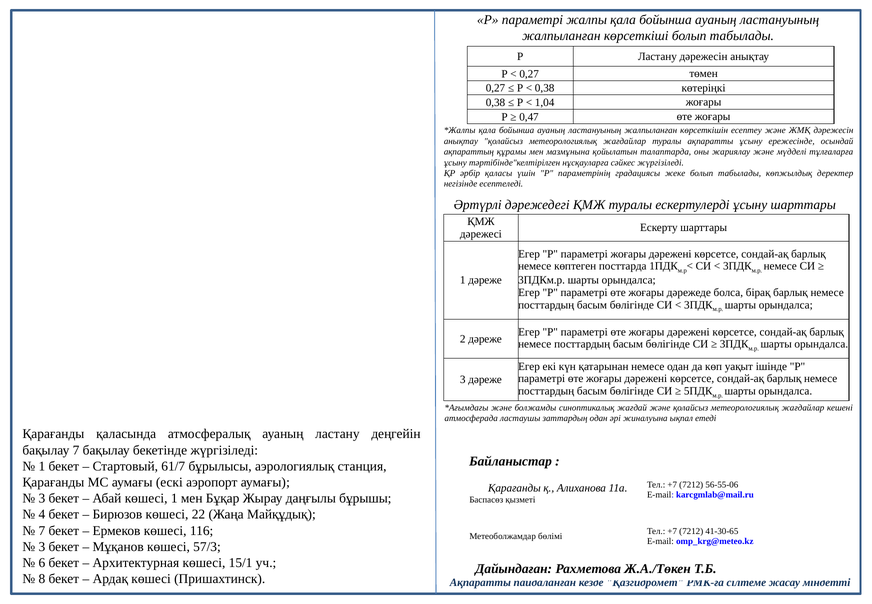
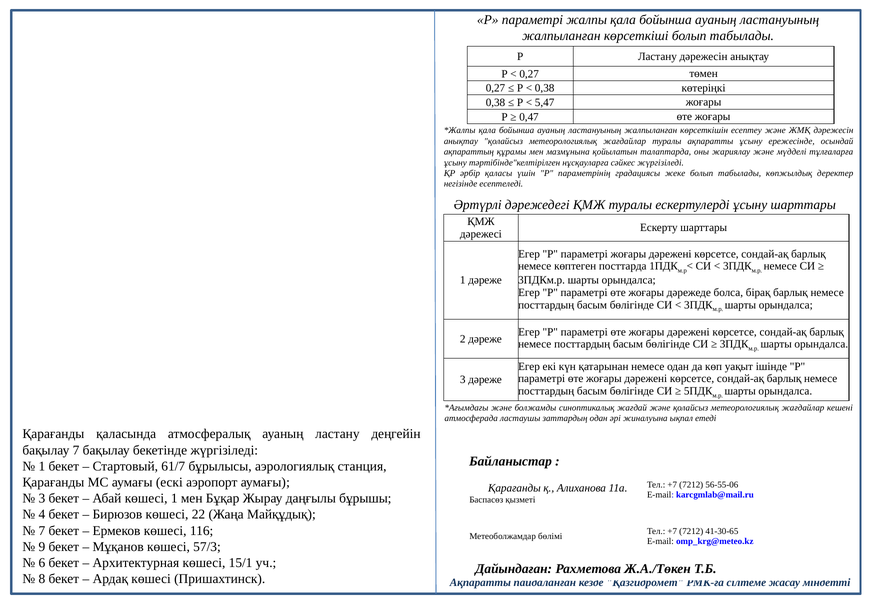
1,04: 1,04 -> 5,47
3 at (42, 546): 3 -> 9
